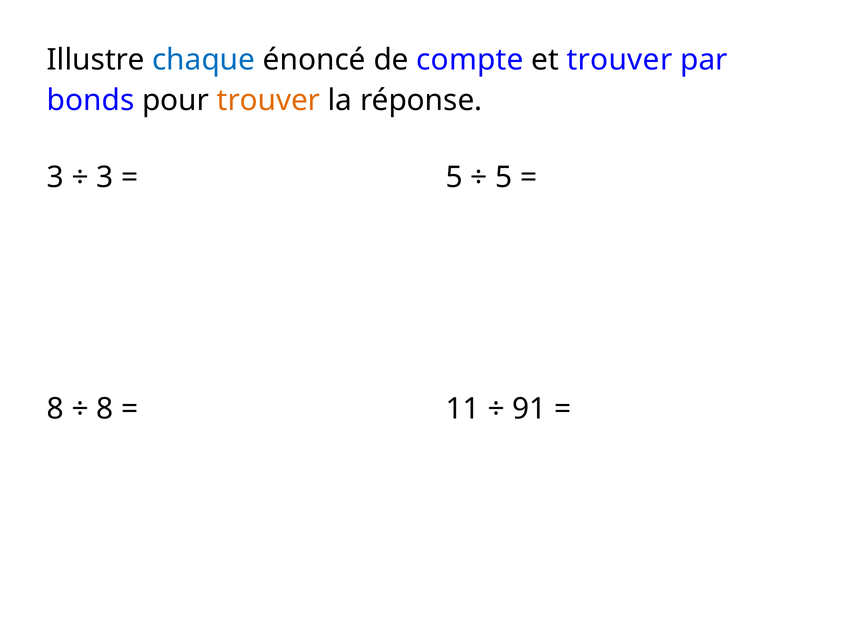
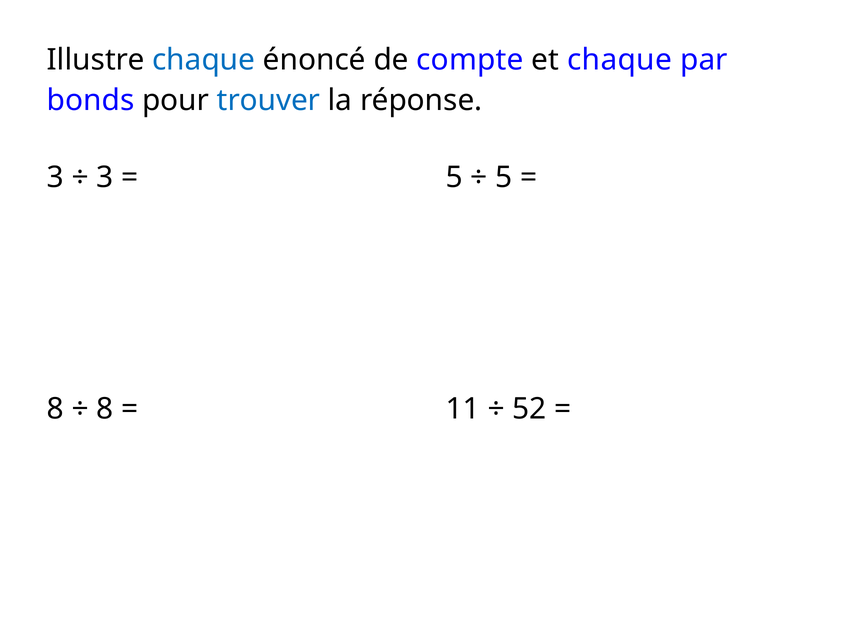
et trouver: trouver -> chaque
trouver at (269, 101) colour: orange -> blue
91: 91 -> 52
